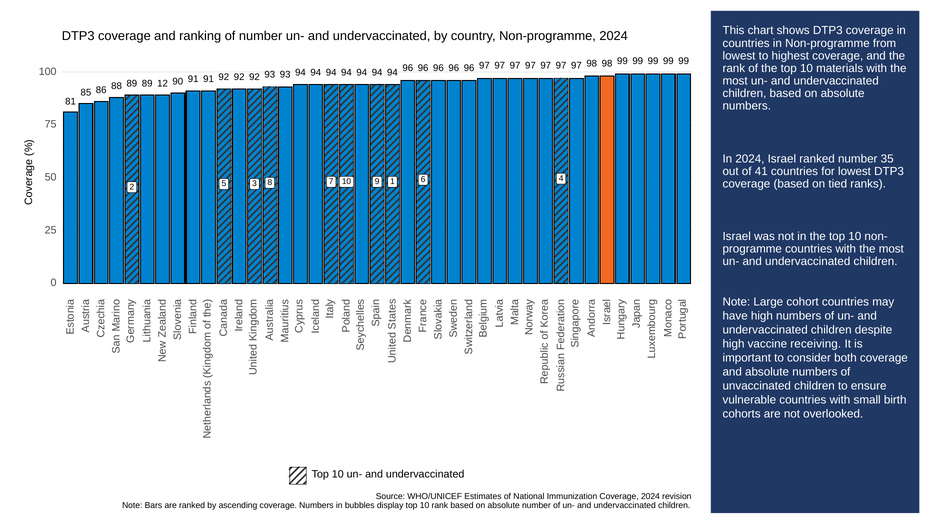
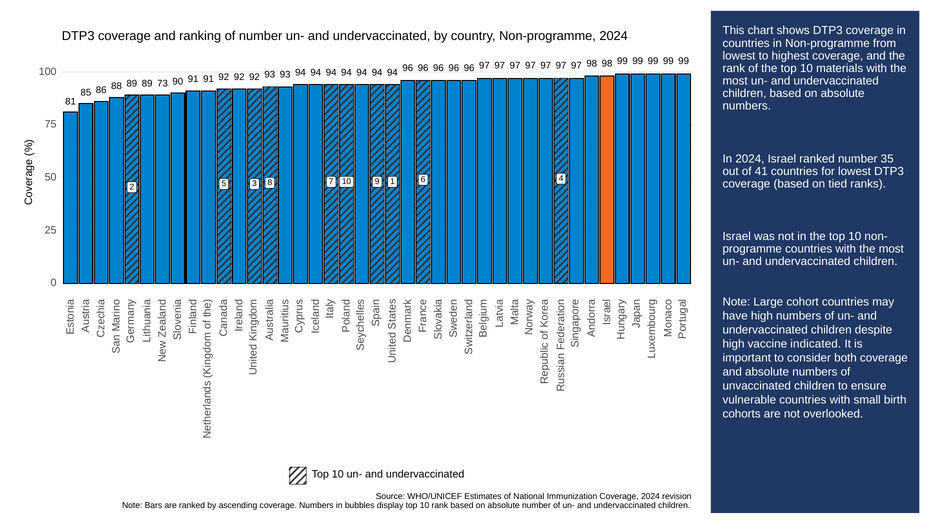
12: 12 -> 73
receiving: receiving -> indicated
